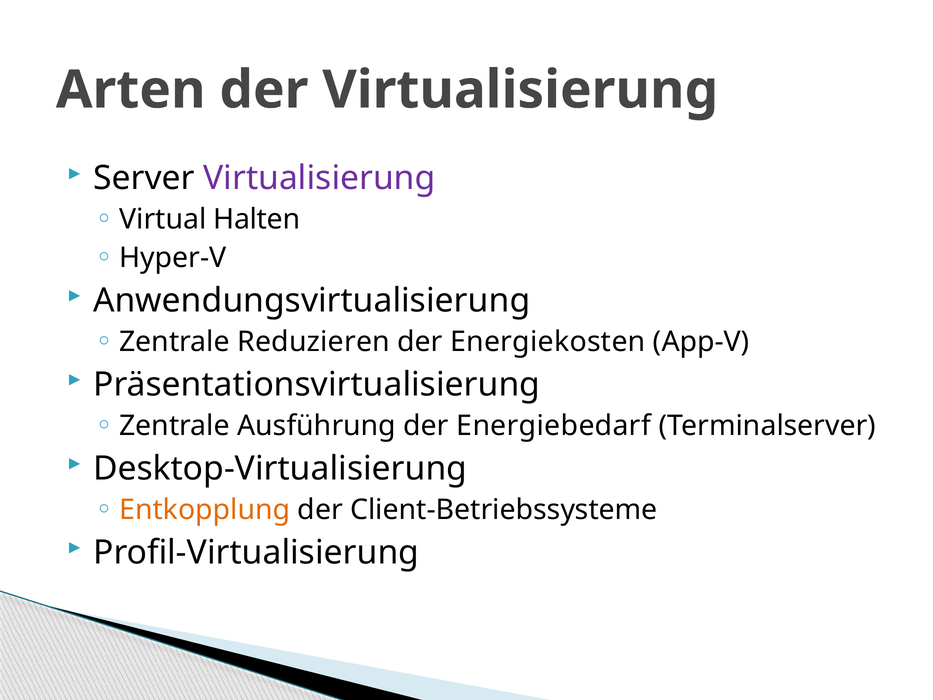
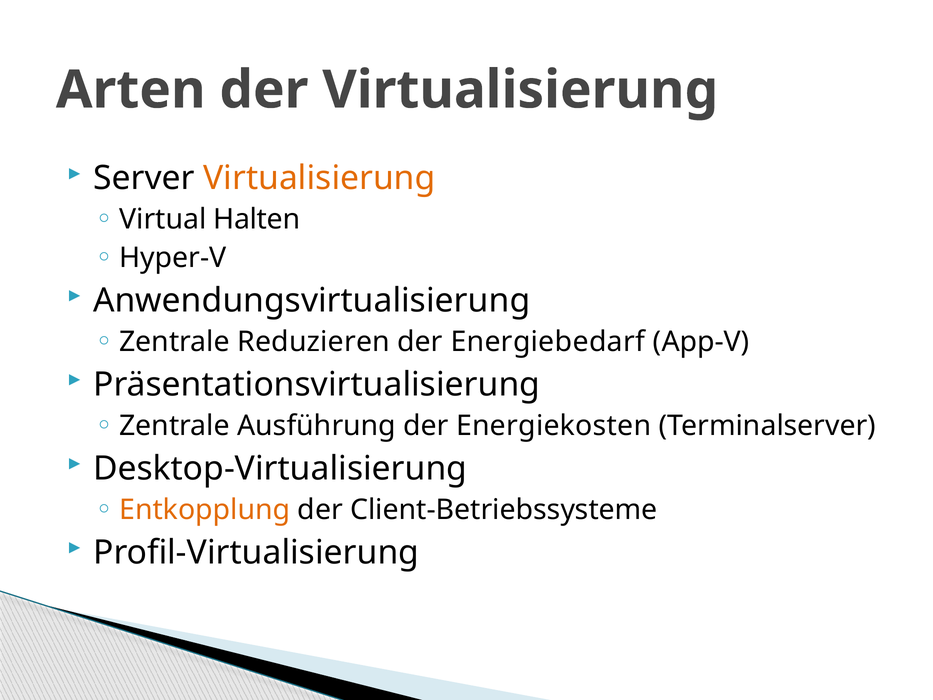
Virtualisierung at (319, 178) colour: purple -> orange
Energiekosten: Energiekosten -> Energiebedarf
Energiebedarf: Energiebedarf -> Energiekosten
